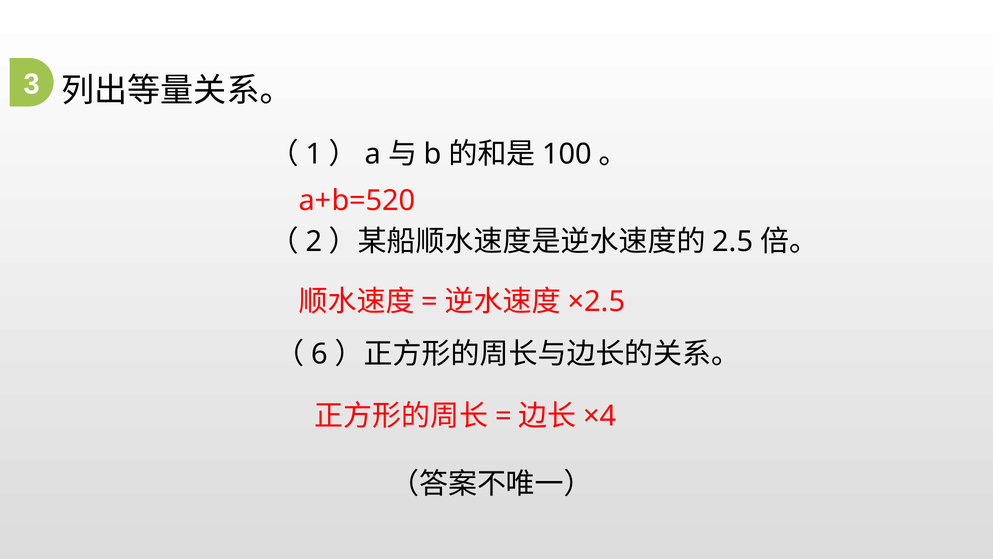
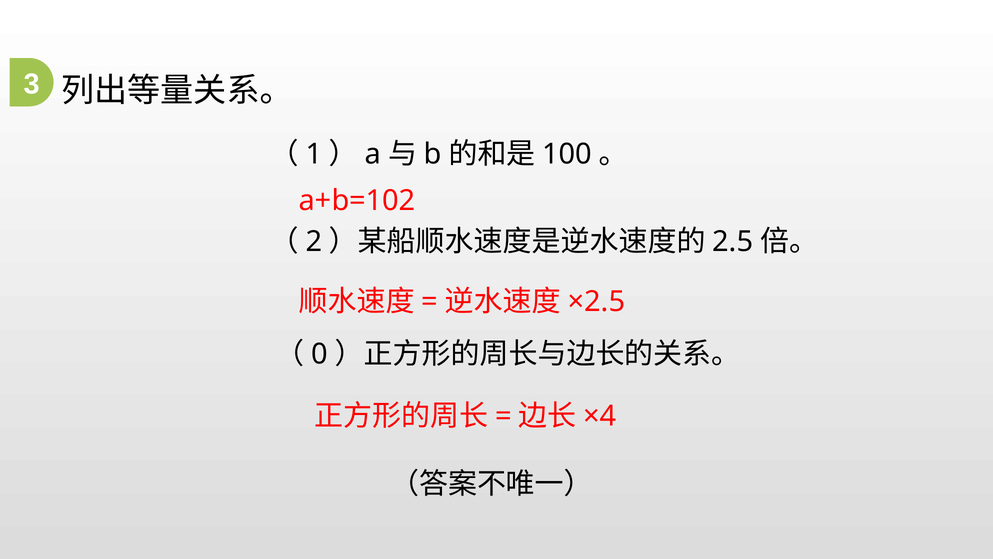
a+b=520: a+b=520 -> a+b=102
6: 6 -> 0
